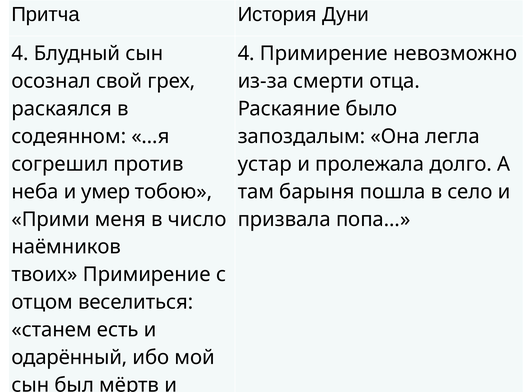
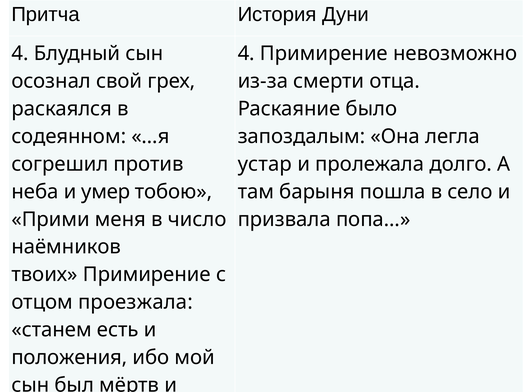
веселиться: веселиться -> проезжала
одарённый: одарённый -> положения
